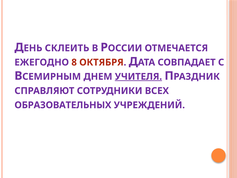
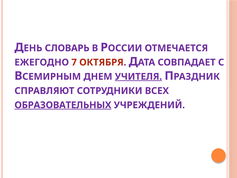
СКЛЕИТЬ: СКЛЕИТЬ -> СЛОВАРЬ
8: 8 -> 7
ОБРАЗОВАТЕЛЬНЫХ underline: none -> present
